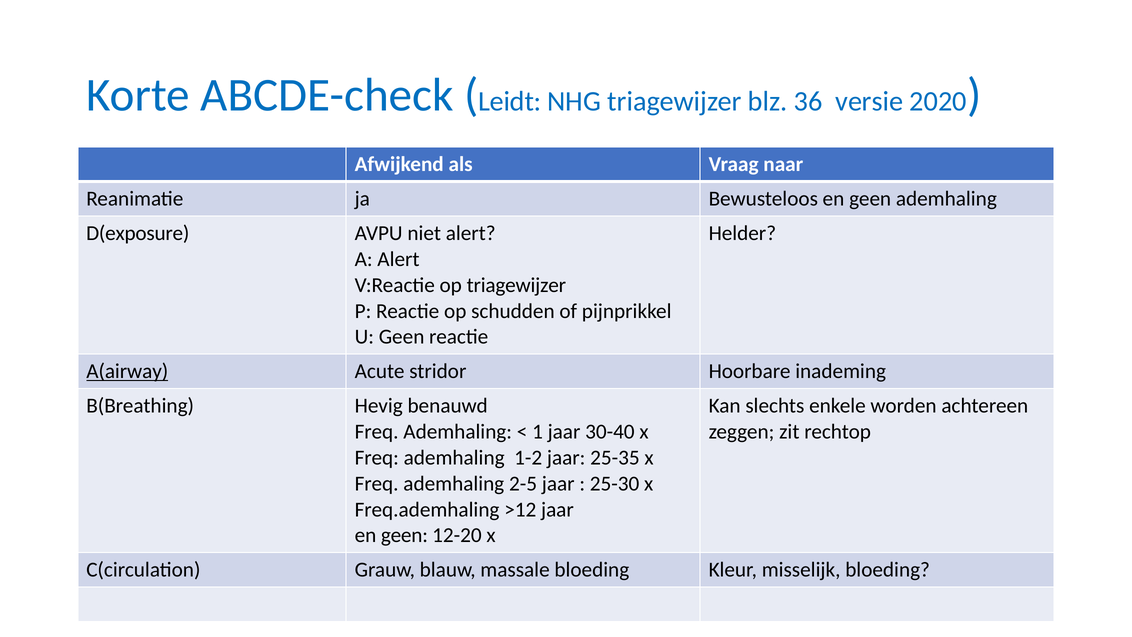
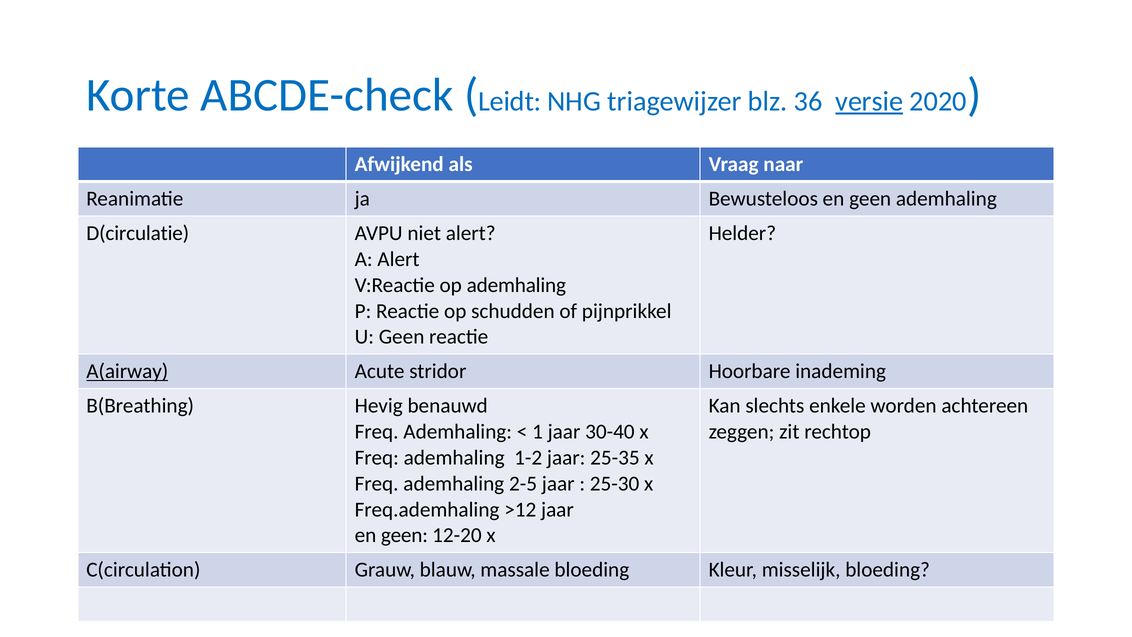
versie underline: none -> present
D(exposure: D(exposure -> D(circulatie
op triagewijzer: triagewijzer -> ademhaling
